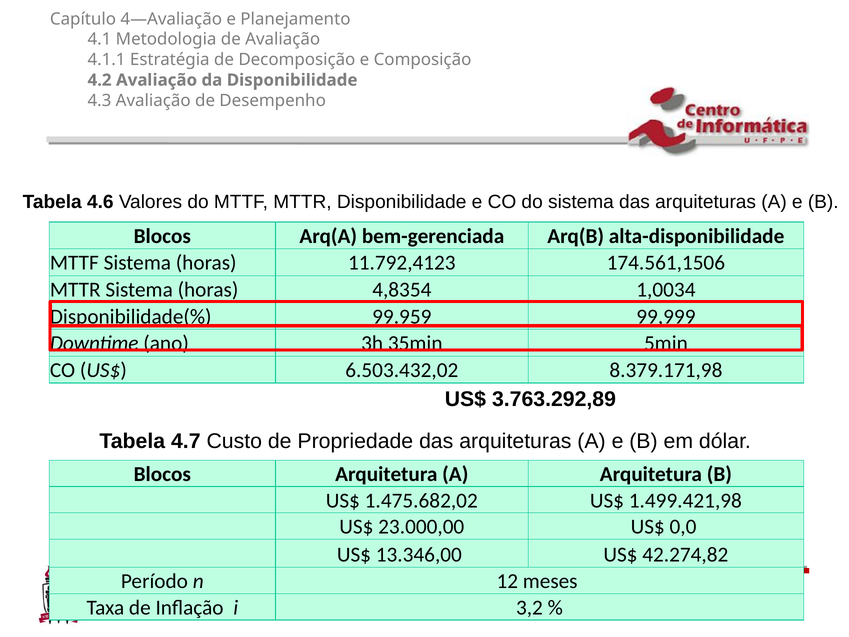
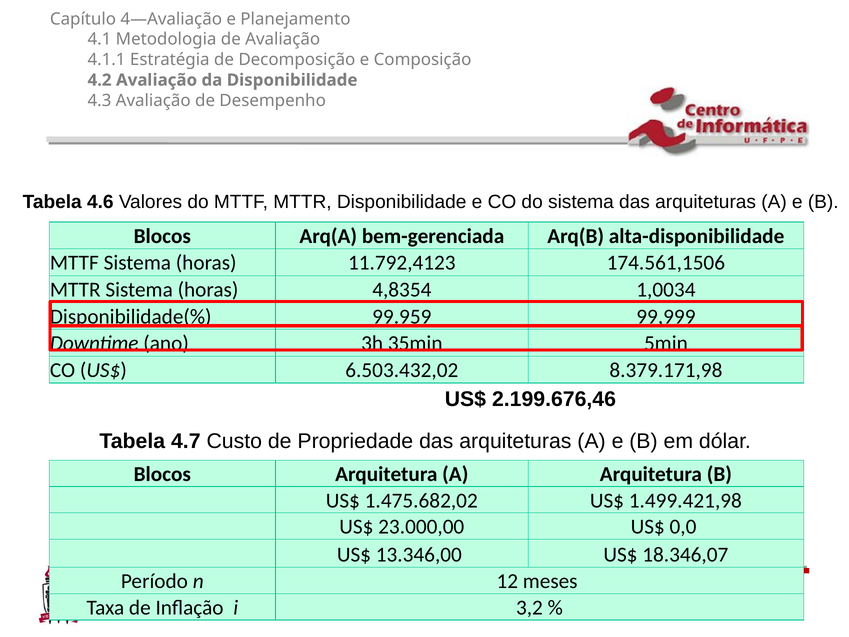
3.763.292,89: 3.763.292,89 -> 2.199.676,46
42.274,82: 42.274,82 -> 18.346,07
